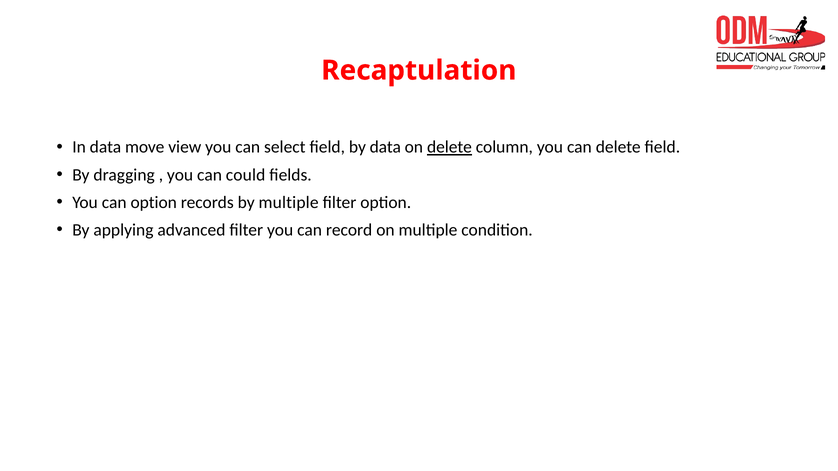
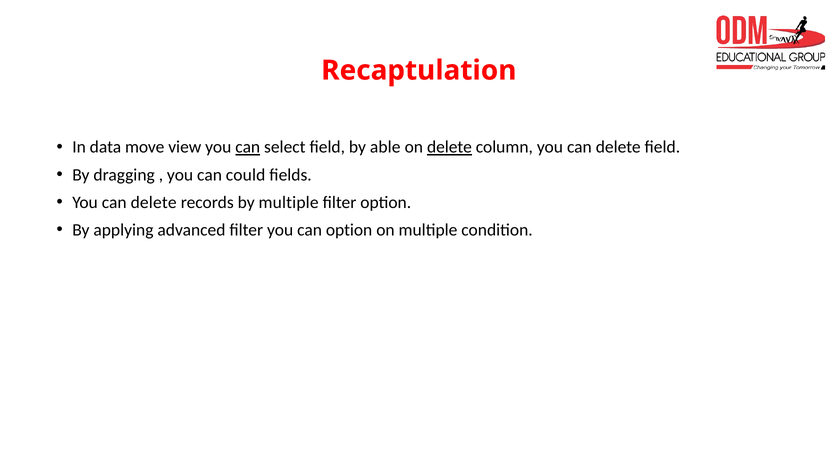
can at (248, 147) underline: none -> present
by data: data -> able
option at (154, 203): option -> delete
can record: record -> option
